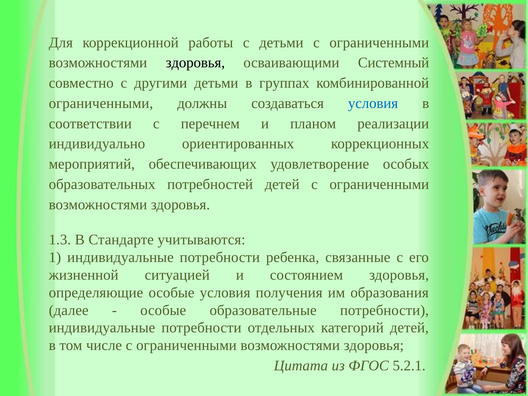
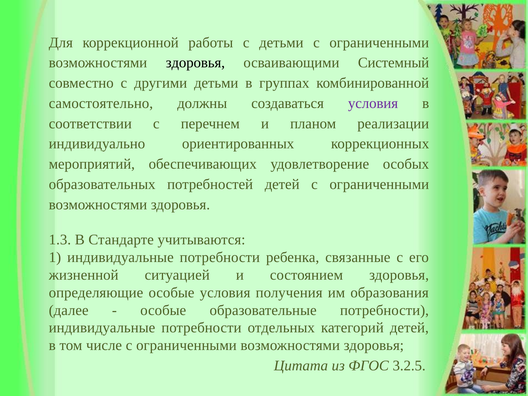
ограниченными at (101, 103): ограниченными -> самостоятельно
условия at (373, 103) colour: blue -> purple
5.2.1: 5.2.1 -> 3.2.5
